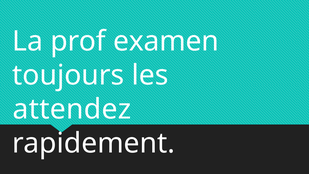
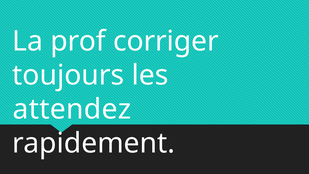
examen: examen -> corriger
